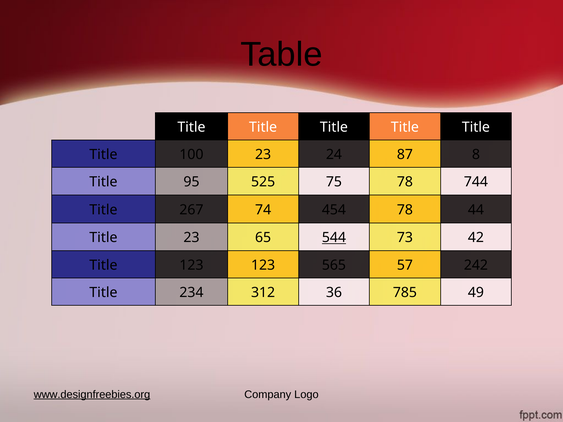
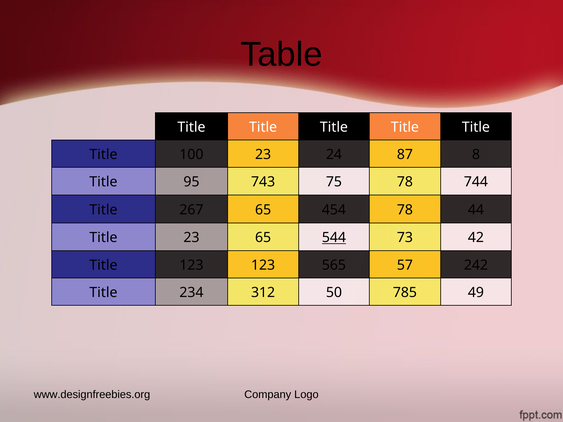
525: 525 -> 743
267 74: 74 -> 65
36: 36 -> 50
www.designfreebies.org underline: present -> none
